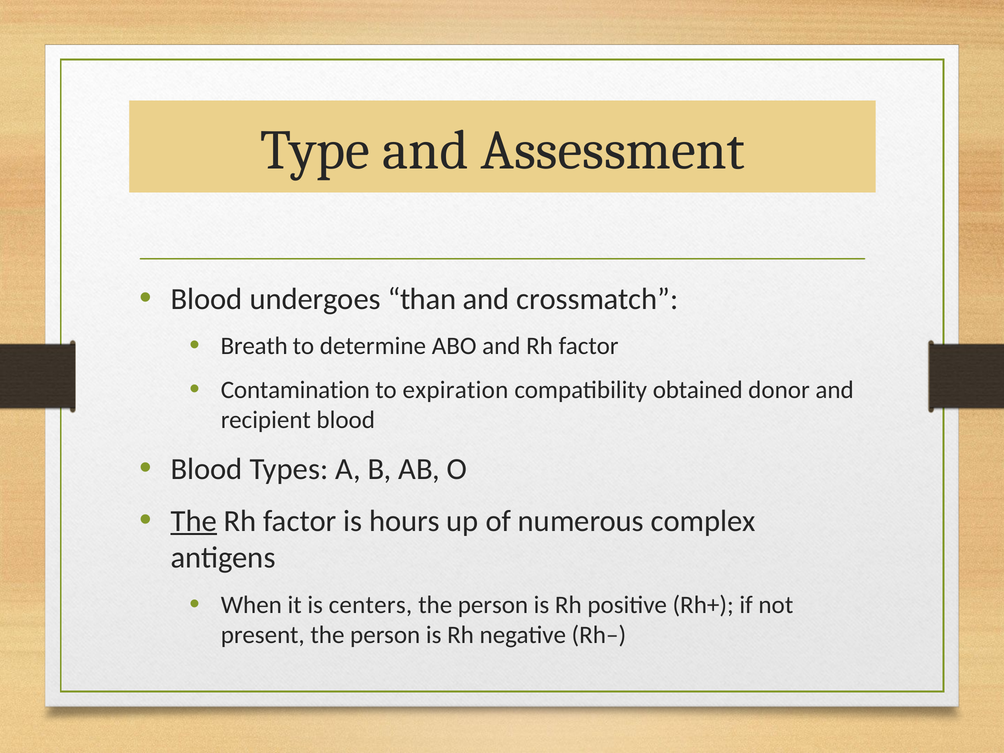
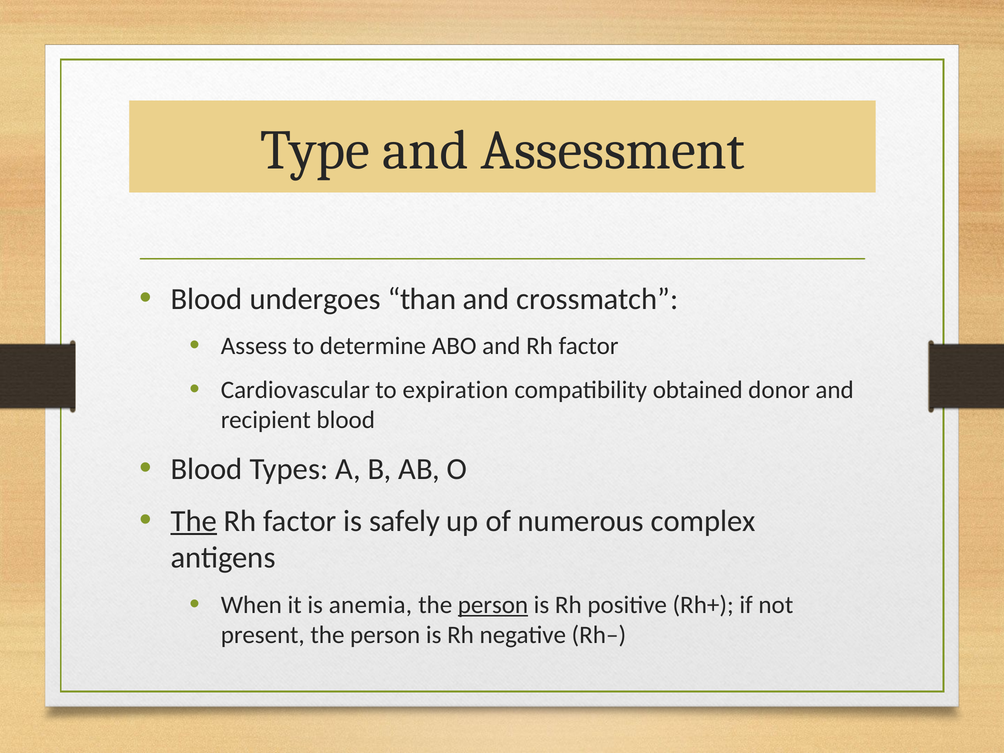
Breath: Breath -> Assess
Contamination: Contamination -> Cardiovascular
hours: hours -> safely
centers: centers -> anemia
person at (493, 605) underline: none -> present
